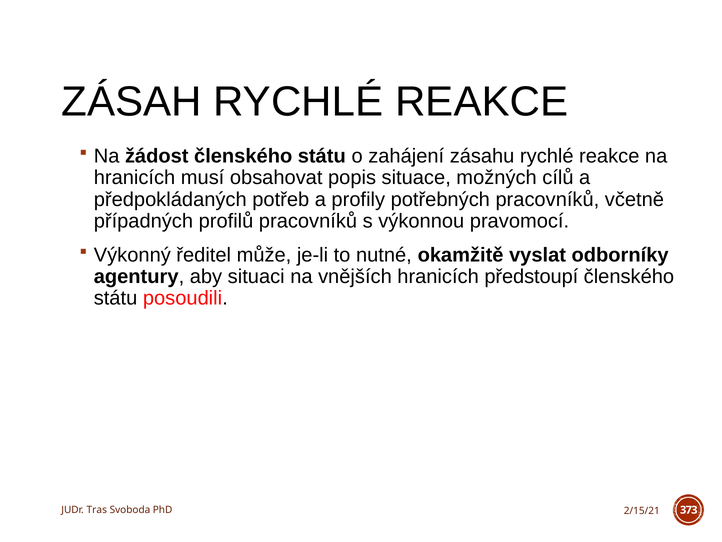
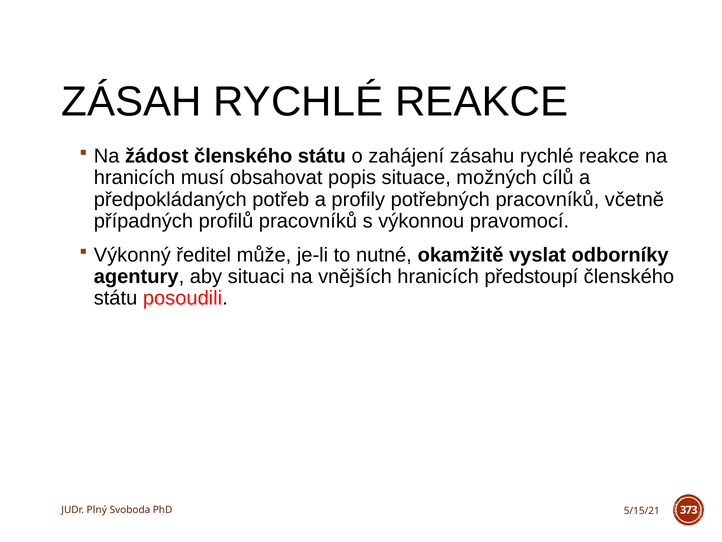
Tras: Tras -> Plný
2/15/21: 2/15/21 -> 5/15/21
